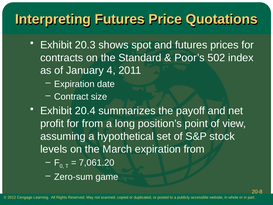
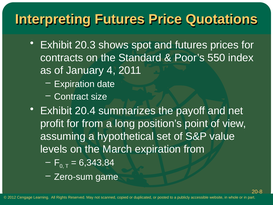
502: 502 -> 550
stock: stock -> value
7,061.20: 7,061.20 -> 6,343.84
